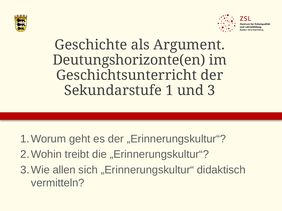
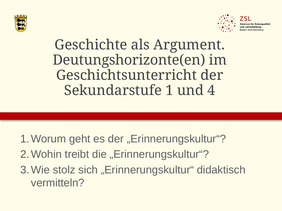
3: 3 -> 4
allen: allen -> stolz
